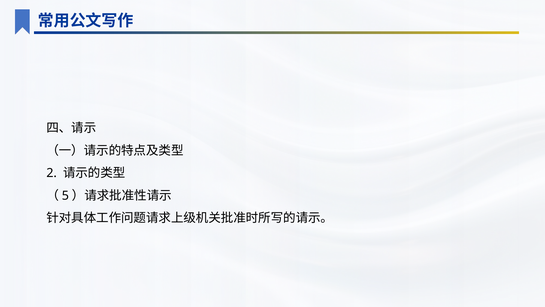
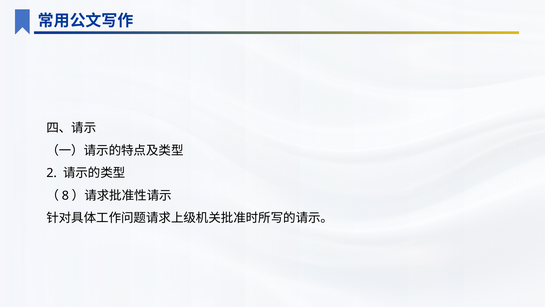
5: 5 -> 8
